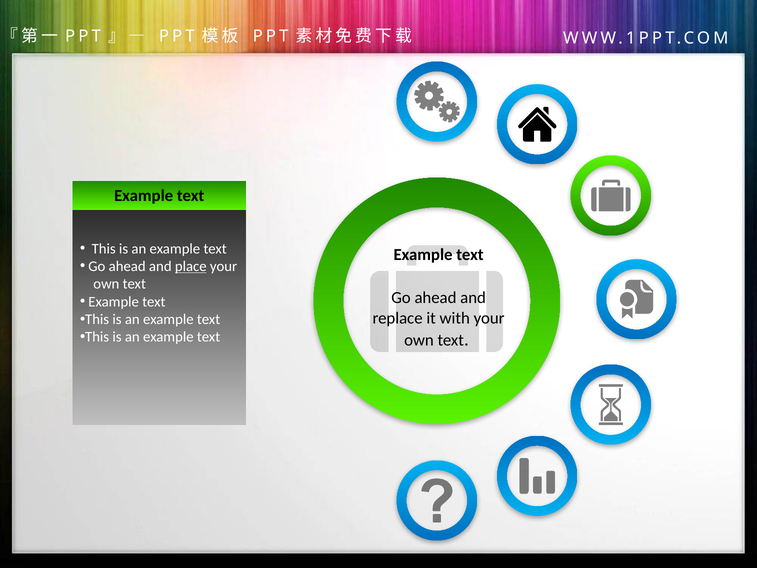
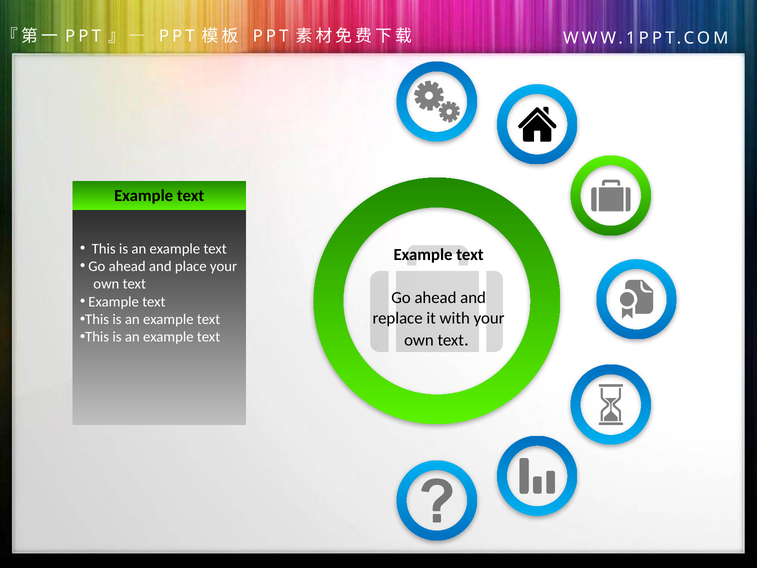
place underline: present -> none
